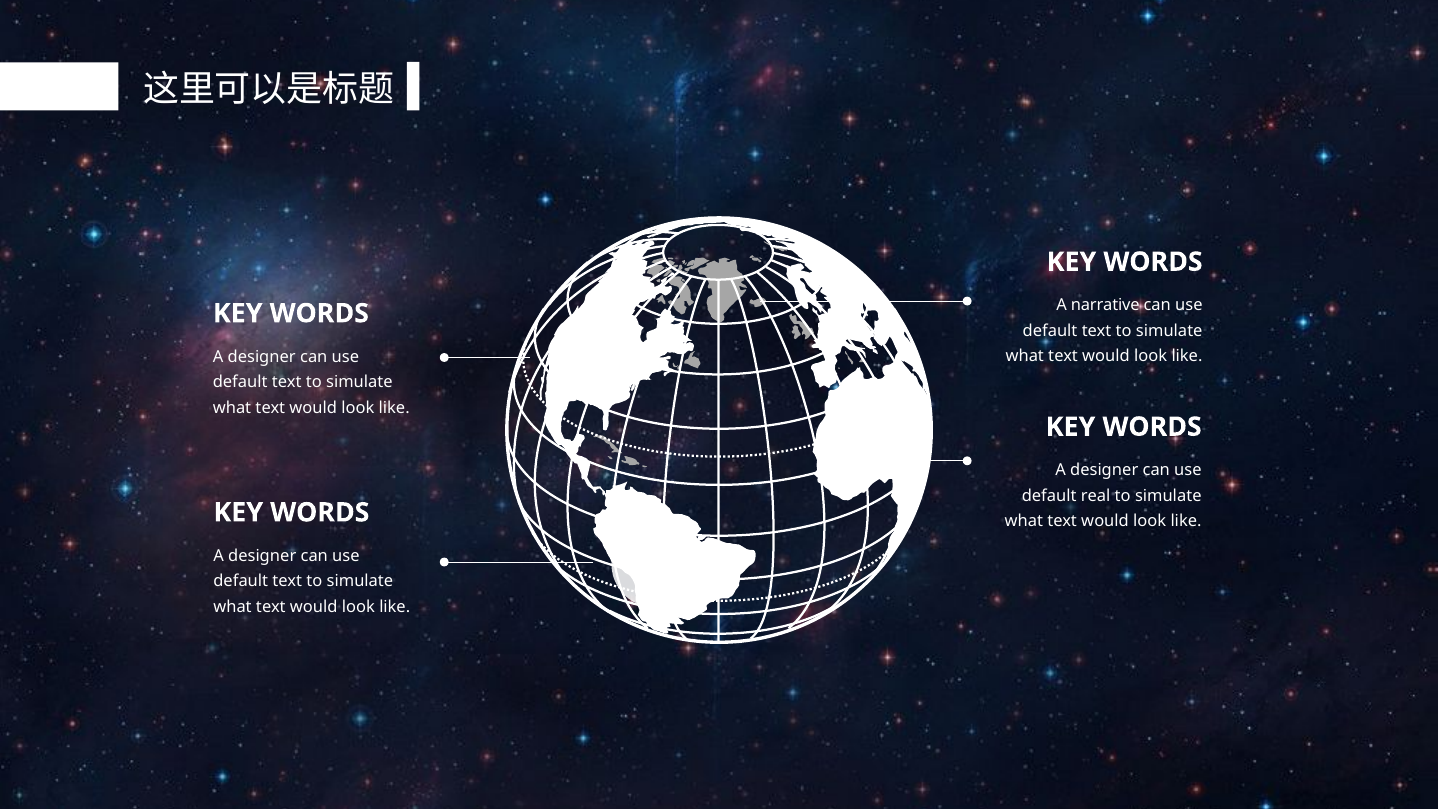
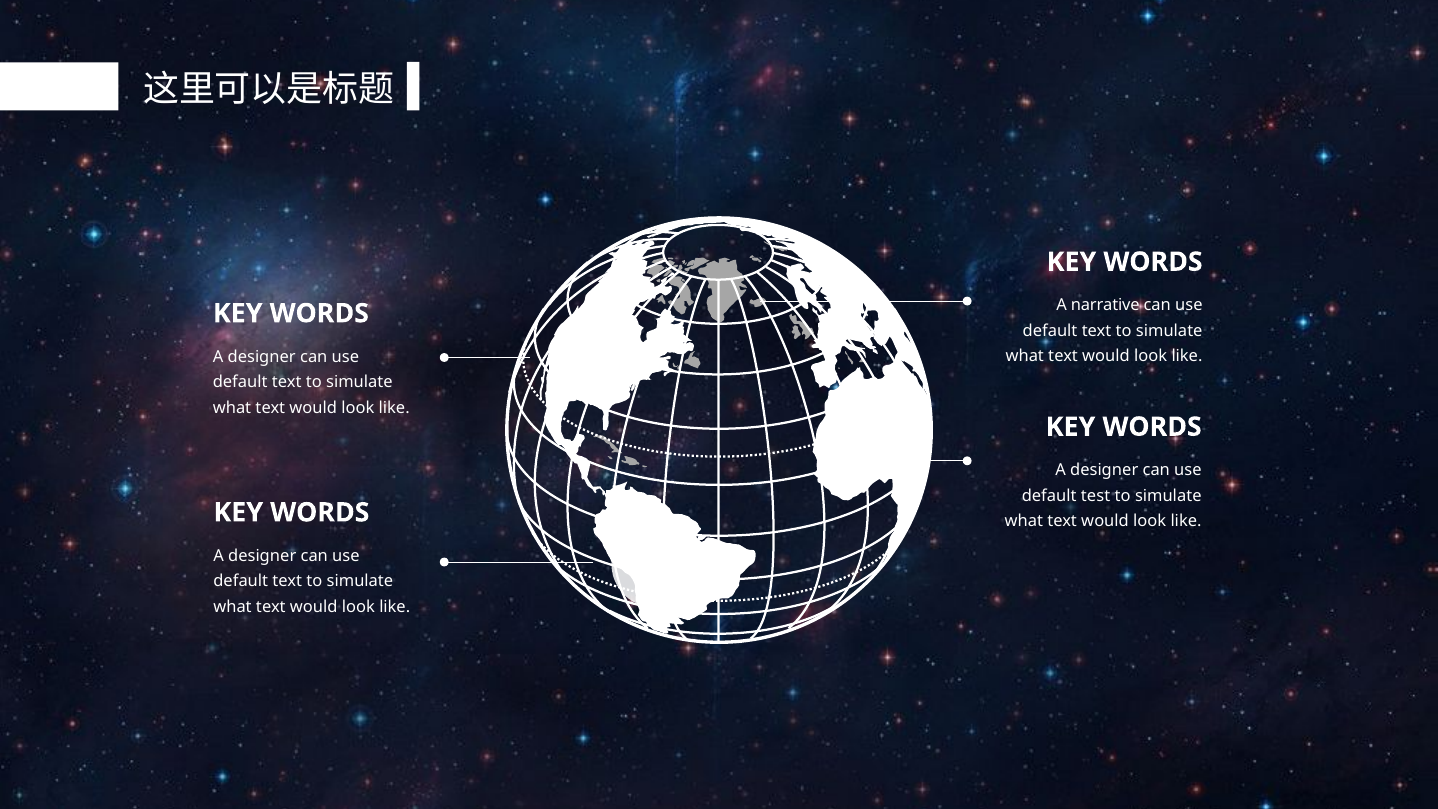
real: real -> test
